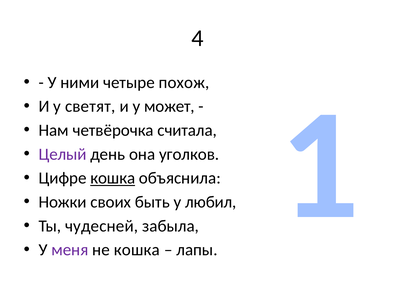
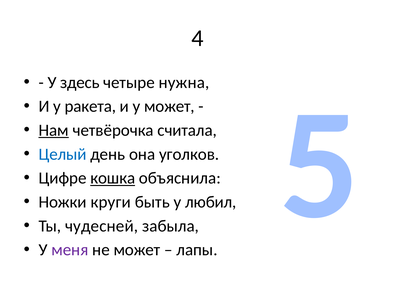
ними: ними -> здесь
похож: похож -> нужна
светят: светят -> ракета
Нам underline: none -> present
Целый colour: purple -> blue
своих: своих -> круги
не кошка: кошка -> может
1: 1 -> 5
